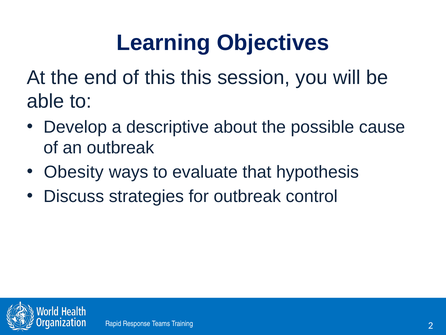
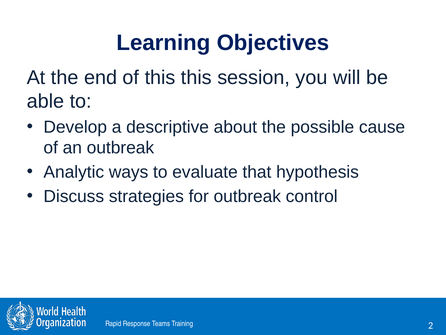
Obesity: Obesity -> Analytic
